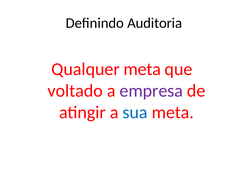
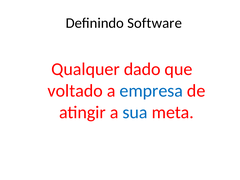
Auditoria: Auditoria -> Software
Qualquer meta: meta -> dado
empresa colour: purple -> blue
